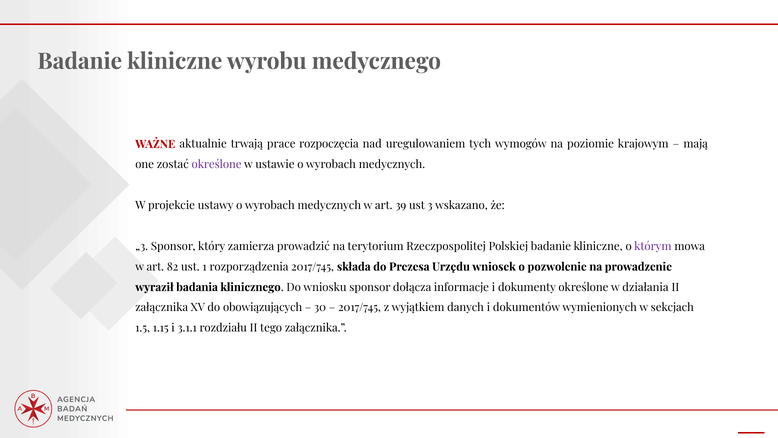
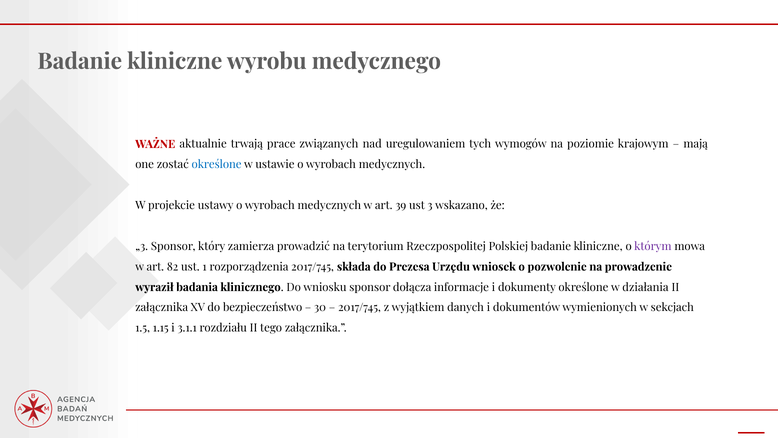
rozpoczęcia: rozpoczęcia -> związanych
określone at (217, 165) colour: purple -> blue
obowiązujących: obowiązujących -> bezpieczeństwo
